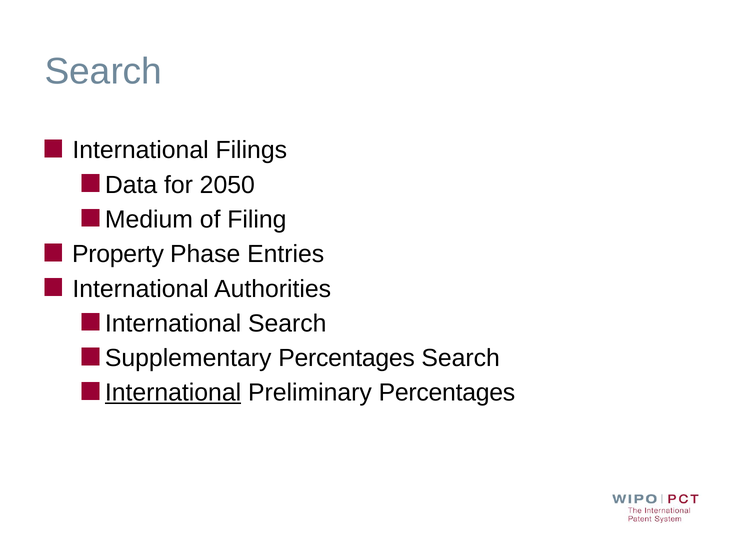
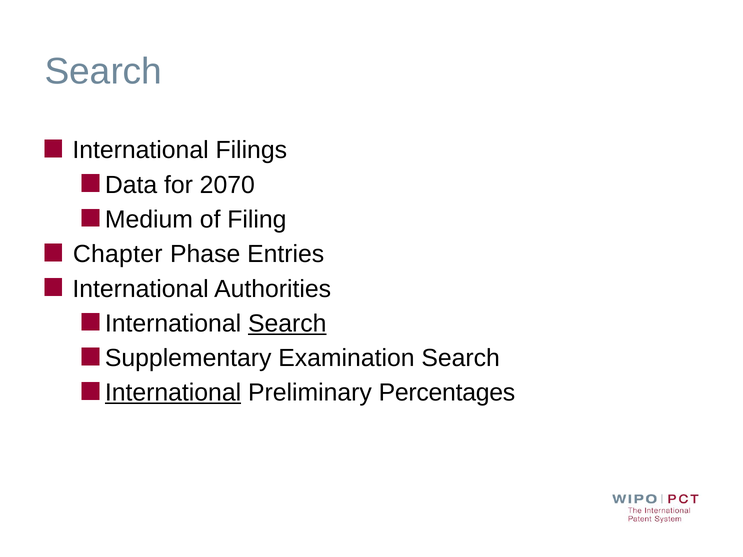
2050: 2050 -> 2070
Property: Property -> Chapter
Search at (287, 324) underline: none -> present
Supplementary Percentages: Percentages -> Examination
